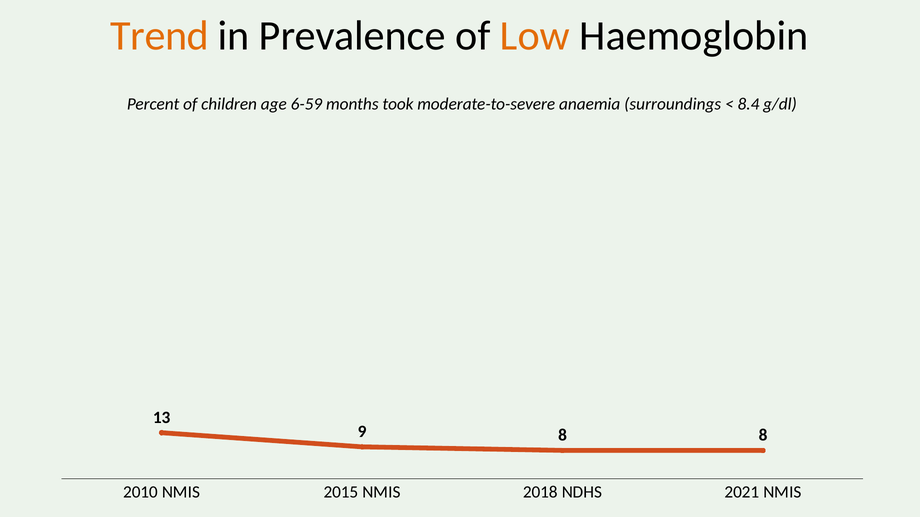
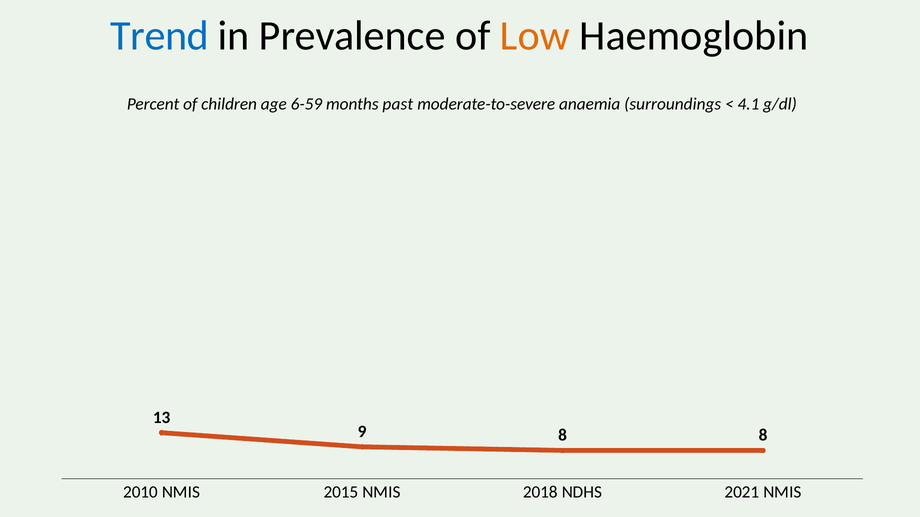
Trend colour: orange -> blue
took: took -> past
8.4: 8.4 -> 4.1
